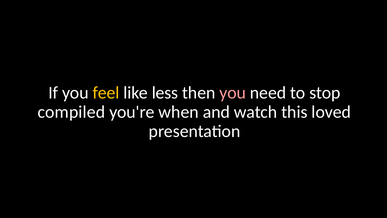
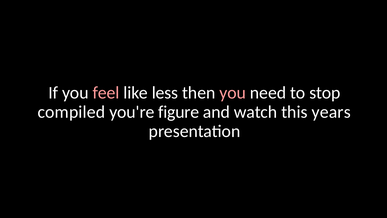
feel colour: yellow -> pink
when: when -> figure
loved: loved -> years
